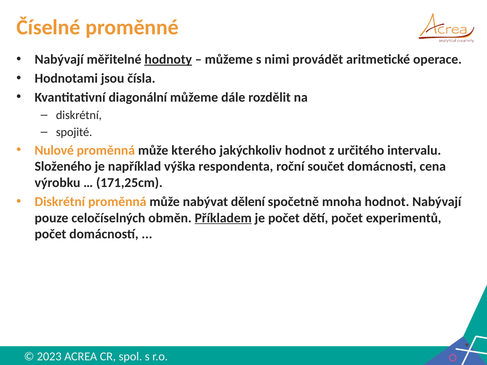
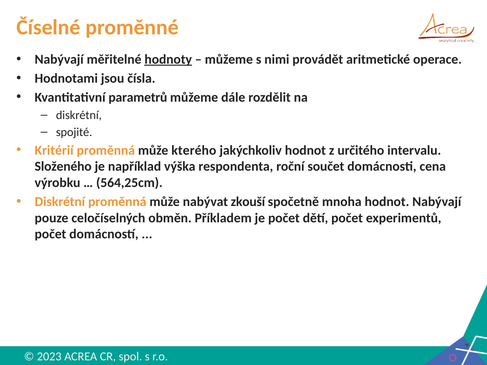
diagonální: diagonální -> parametrů
Nulové: Nulové -> Kritérií
171,25cm: 171,25cm -> 564,25cm
dělení: dělení -> zkouší
Příkladem underline: present -> none
